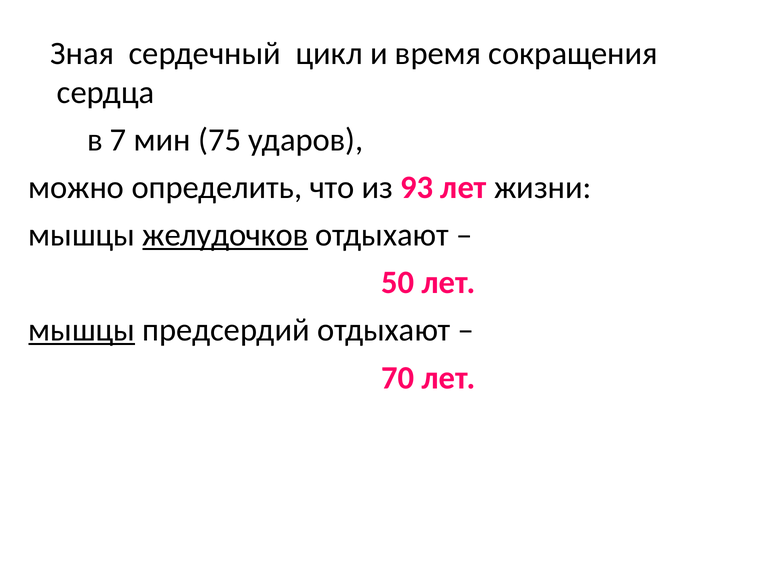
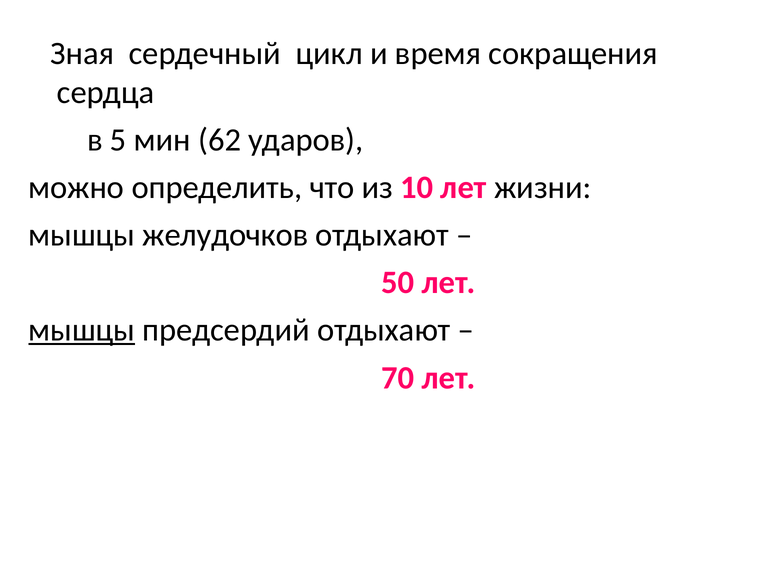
7: 7 -> 5
75: 75 -> 62
93: 93 -> 10
желудочков underline: present -> none
